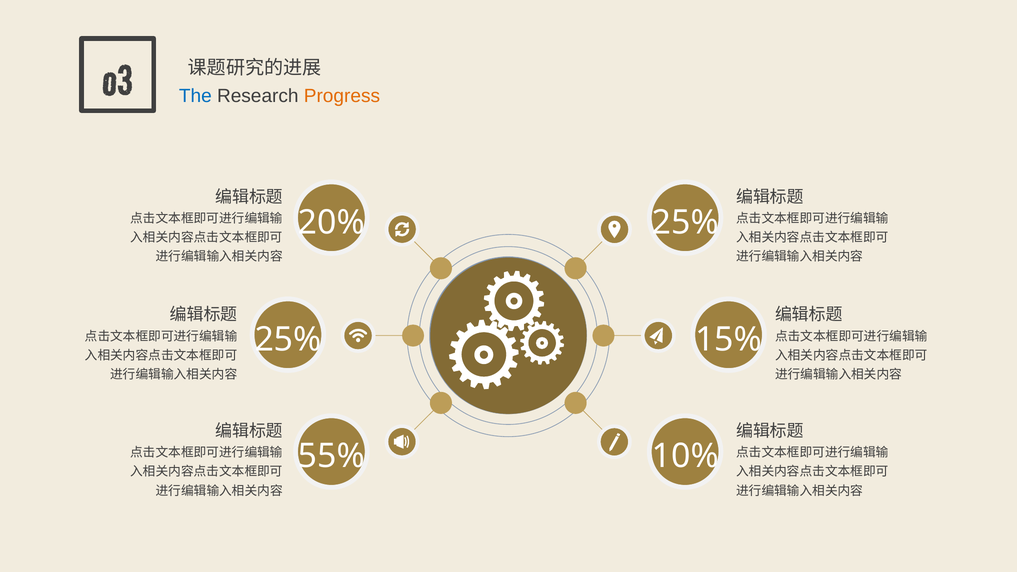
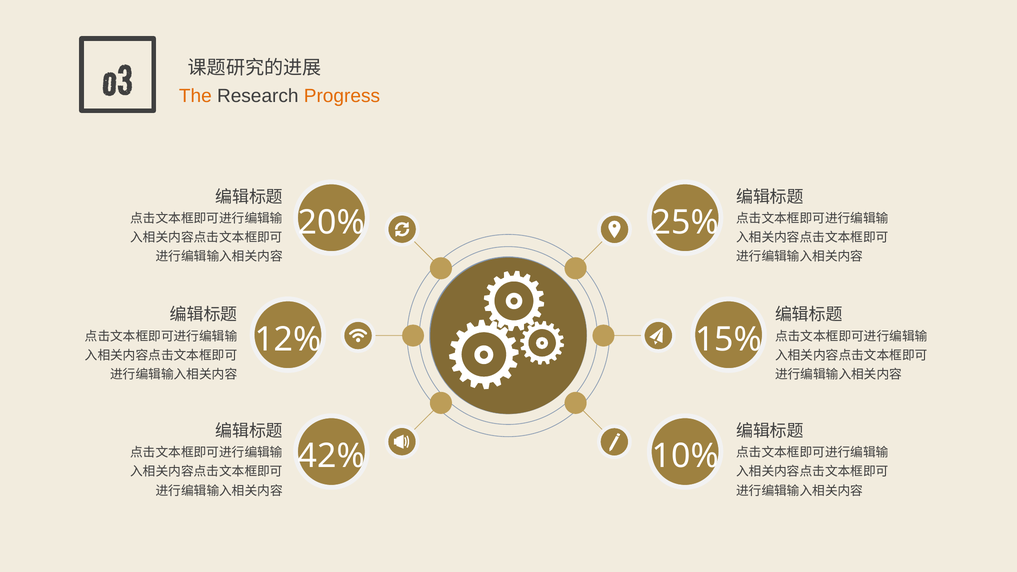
The colour: blue -> orange
25% at (288, 339): 25% -> 12%
55%: 55% -> 42%
